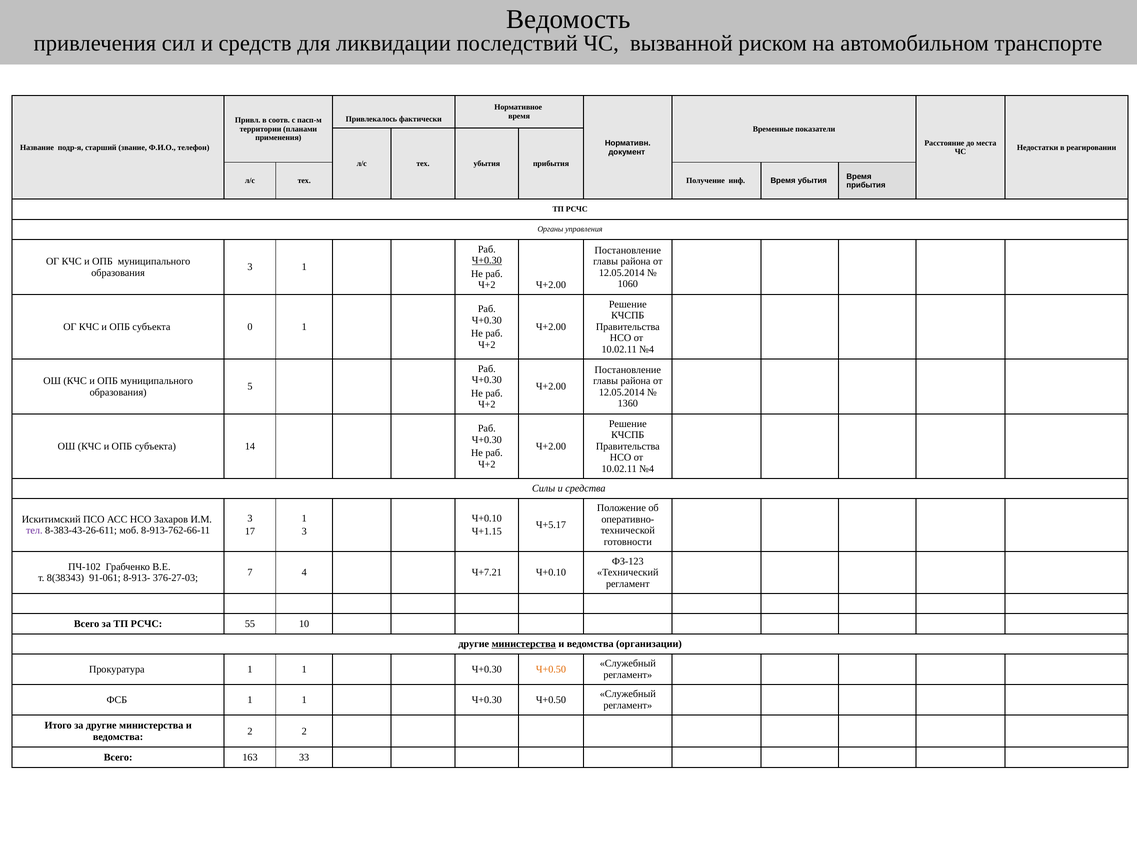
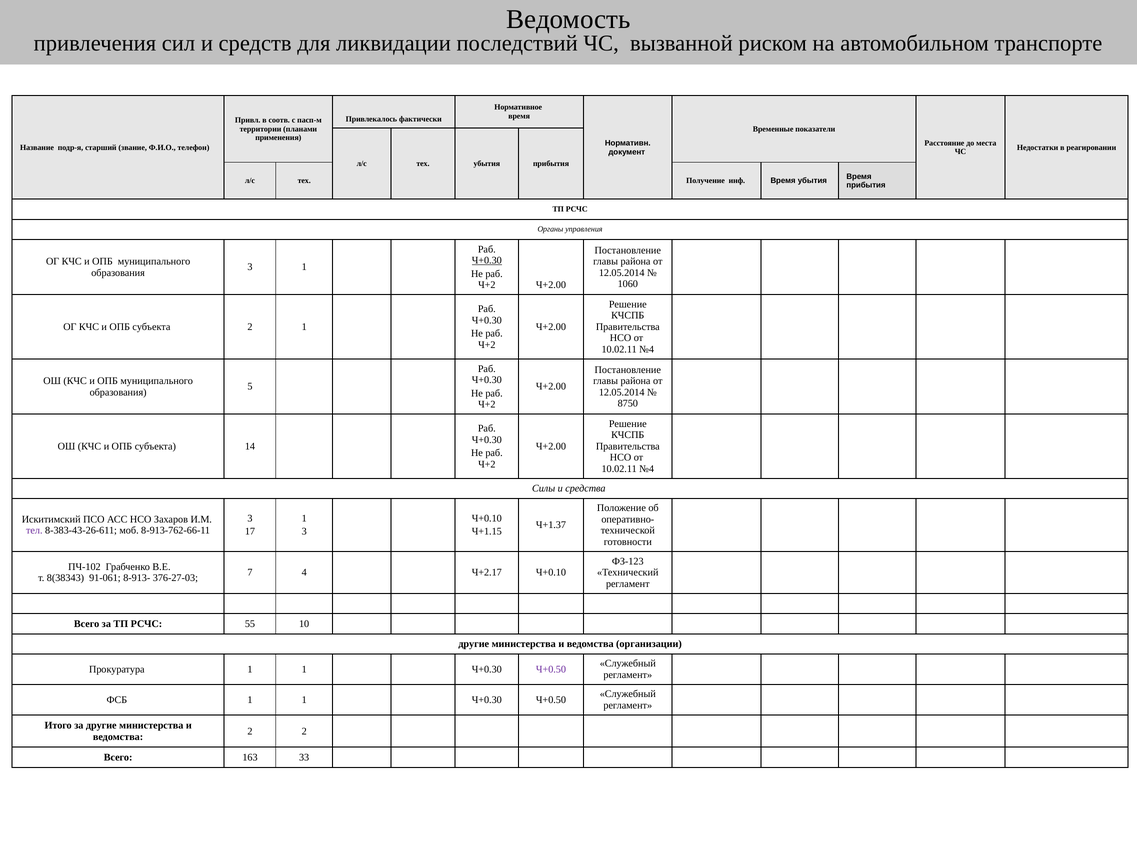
субъекта 0: 0 -> 2
1360: 1360 -> 8750
Ч+5.17: Ч+5.17 -> Ч+1.37
Ч+7.21: Ч+7.21 -> Ч+2.17
министерства at (524, 644) underline: present -> none
Ч+0.50 at (551, 669) colour: orange -> purple
